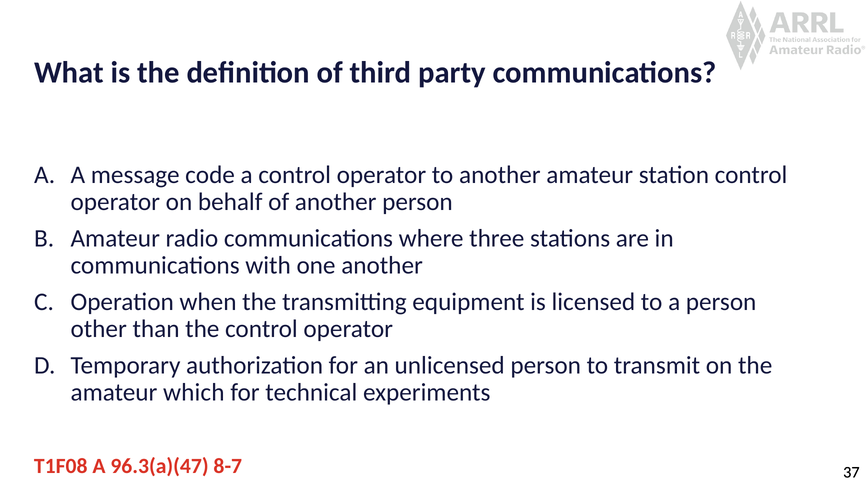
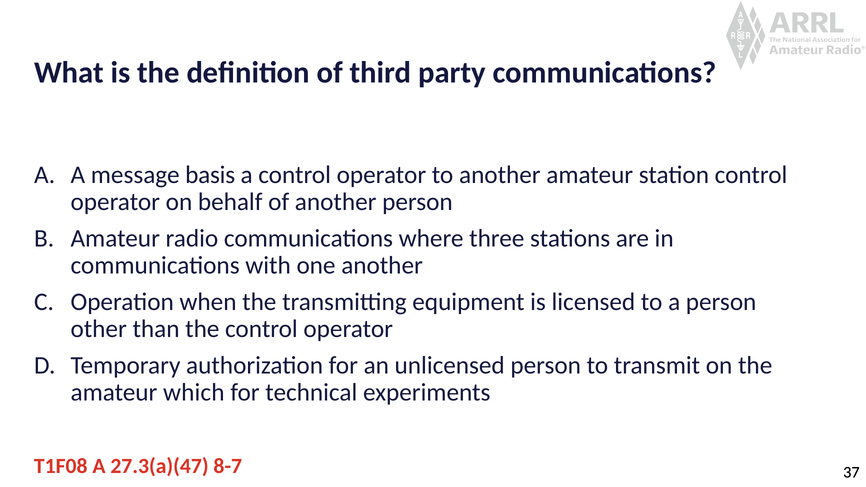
code: code -> basis
96.3(a)(47: 96.3(a)(47 -> 27.3(a)(47
